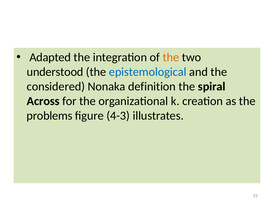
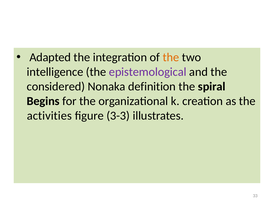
understood: understood -> intelligence
epistemological colour: blue -> purple
Across: Across -> Begins
problems: problems -> activities
4-3: 4-3 -> 3-3
